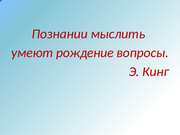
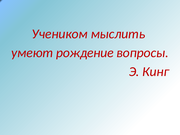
Познании: Познании -> Учеником
